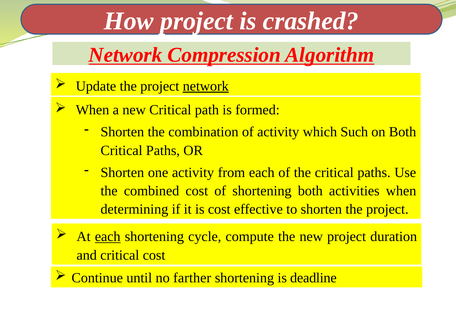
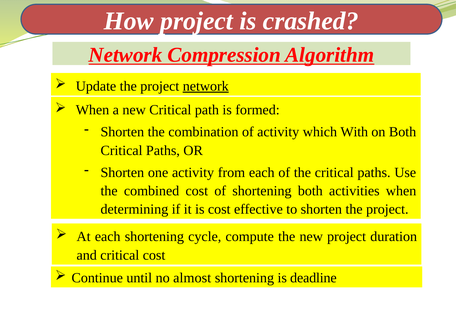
Such: Such -> With
each at (108, 237) underline: present -> none
farther: farther -> almost
